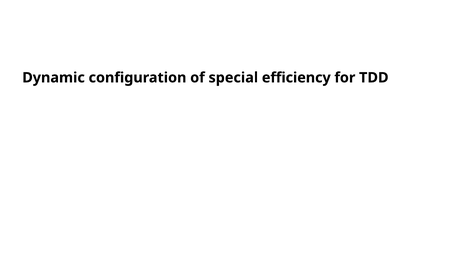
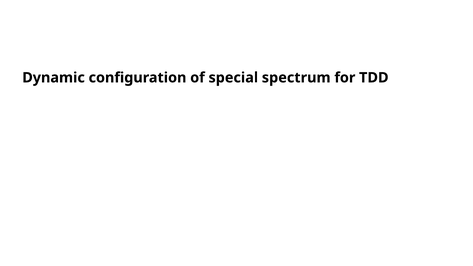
efficiency: efficiency -> spectrum
